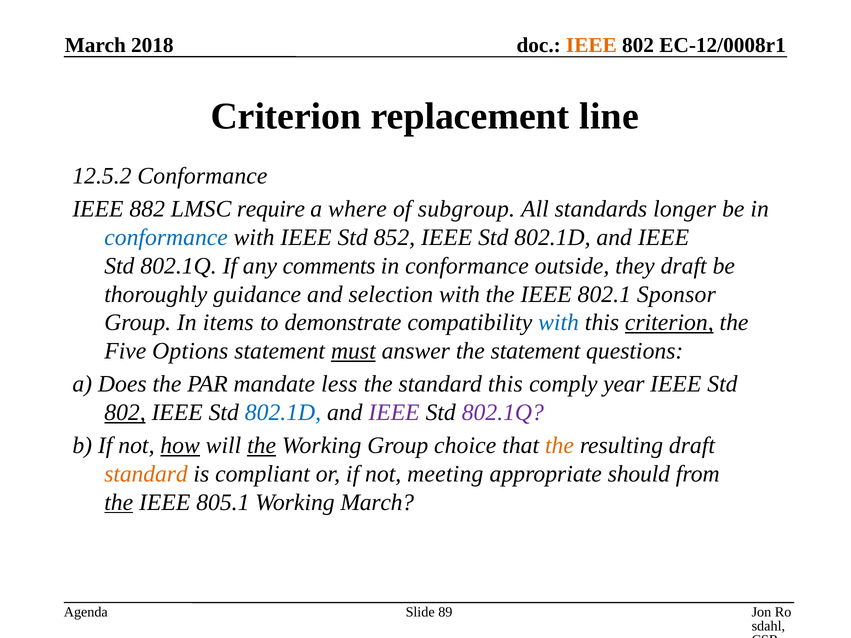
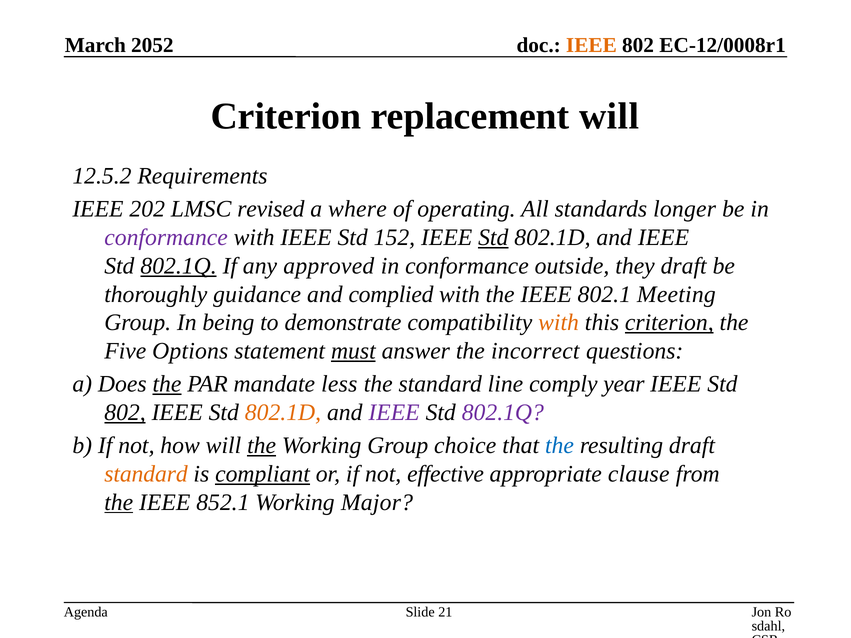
2018: 2018 -> 2052
replacement line: line -> will
12.5.2 Conformance: Conformance -> Requirements
882: 882 -> 202
require: require -> revised
subgroup: subgroup -> operating
conformance at (166, 238) colour: blue -> purple
852: 852 -> 152
Std at (493, 238) underline: none -> present
802.1Q at (179, 266) underline: none -> present
comments: comments -> approved
selection: selection -> complied
Sponsor: Sponsor -> Meeting
items: items -> being
with at (559, 323) colour: blue -> orange
the statement: statement -> incorrect
the at (167, 384) underline: none -> present
standard this: this -> line
802.1D at (283, 413) colour: blue -> orange
how underline: present -> none
the at (559, 446) colour: orange -> blue
compliant underline: none -> present
meeting: meeting -> effective
should: should -> clause
805.1: 805.1 -> 852.1
Working March: March -> Major
89: 89 -> 21
